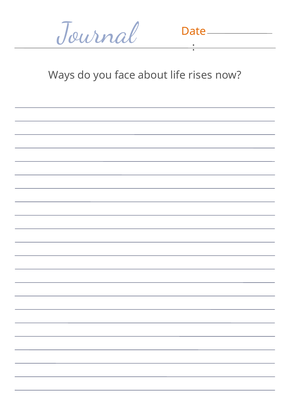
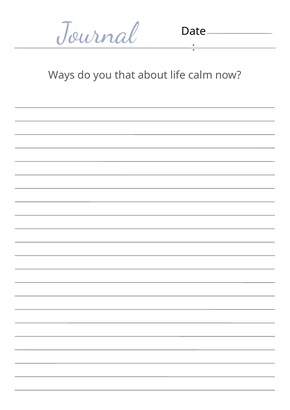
Date colour: orange -> black
face: face -> that
rises: rises -> calm
